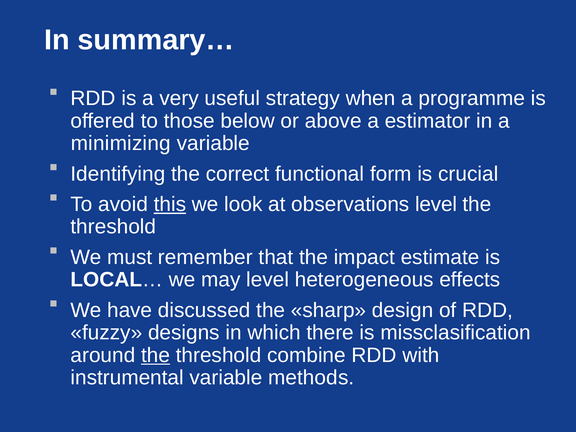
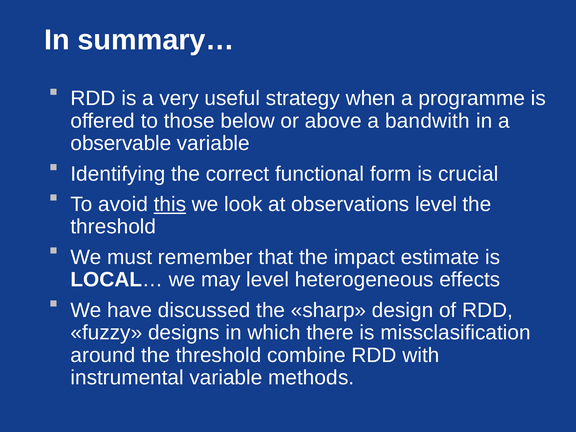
estimator: estimator -> bandwith
minimizing: minimizing -> observable
the at (156, 355) underline: present -> none
